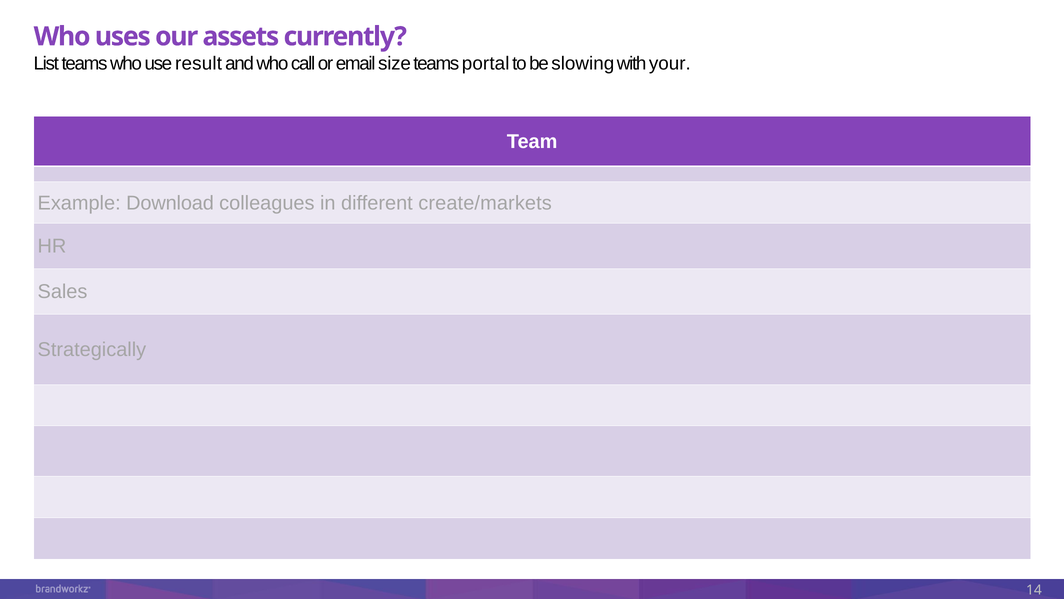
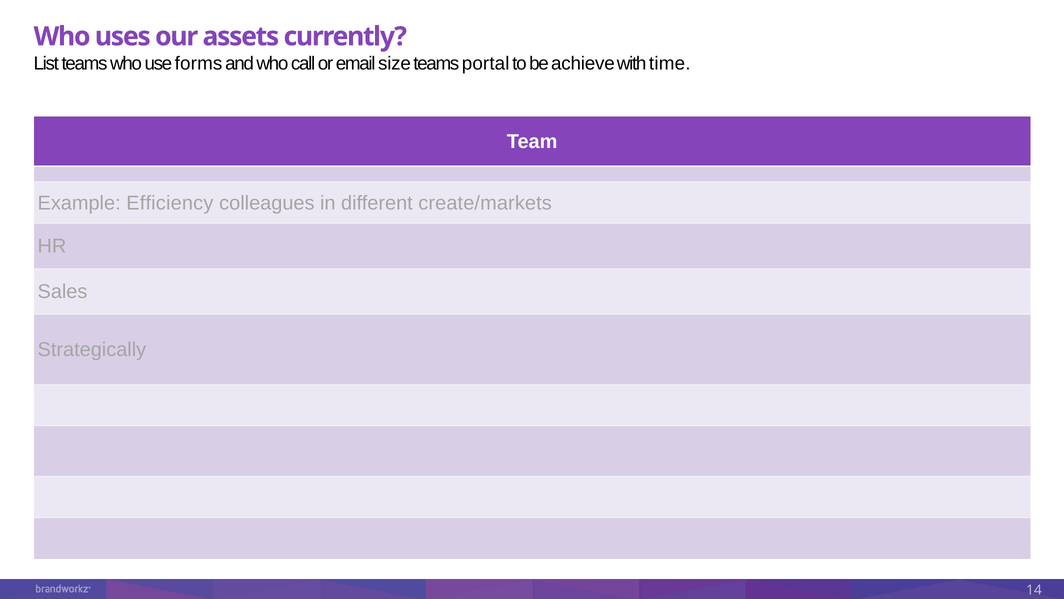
result: result -> forms
slowing: slowing -> achieve
your: your -> time
Download: Download -> Efficiency
